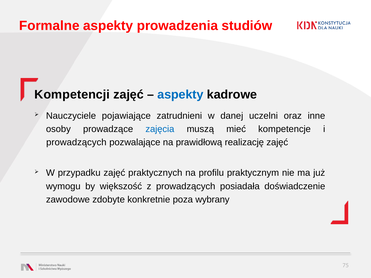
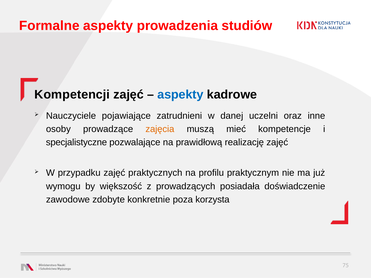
zajęcia colour: blue -> orange
prowadzących at (76, 143): prowadzących -> specjalistyczne
wybrany: wybrany -> korzysta
